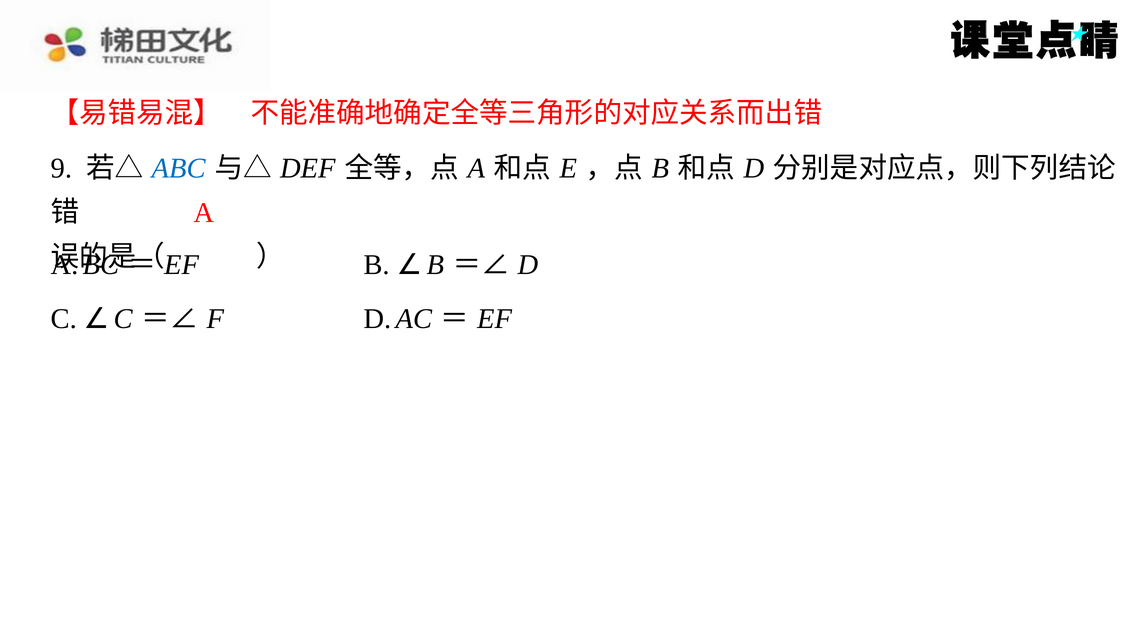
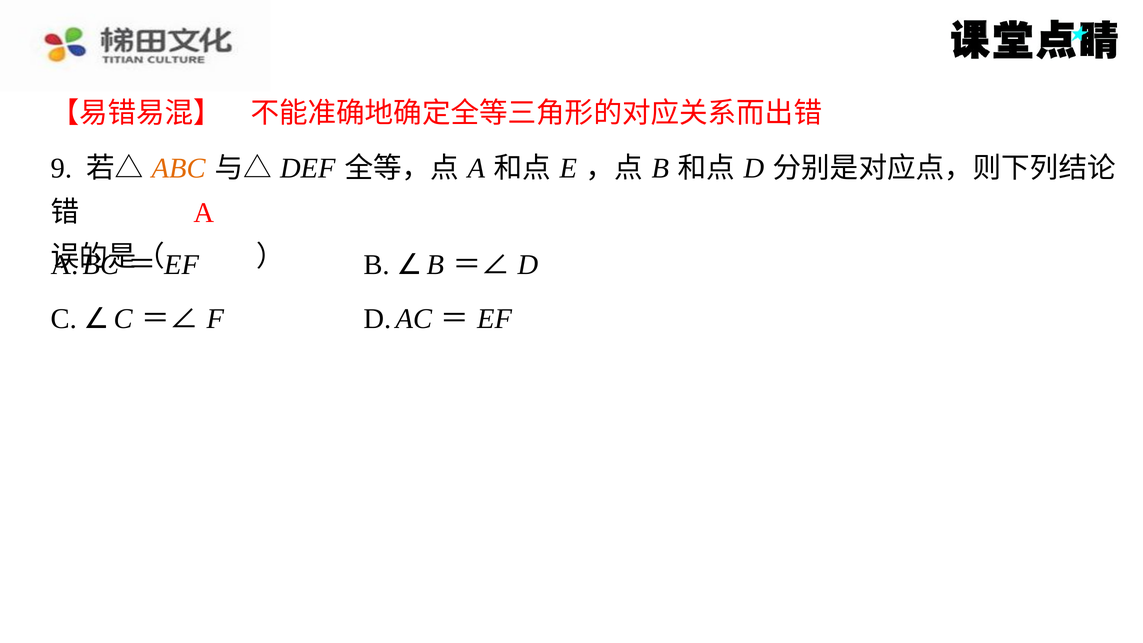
ABC colour: blue -> orange
